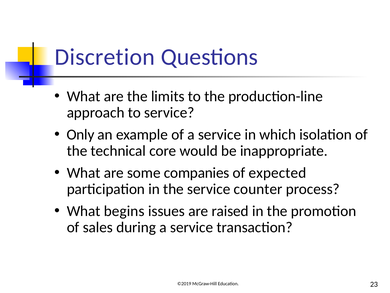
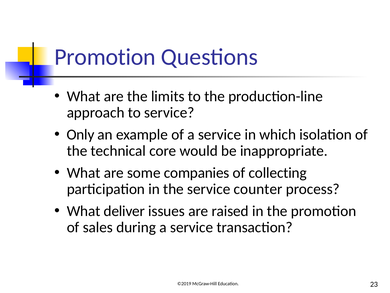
Discretion at (105, 57): Discretion -> Promotion
expected: expected -> collecting
begins: begins -> deliver
